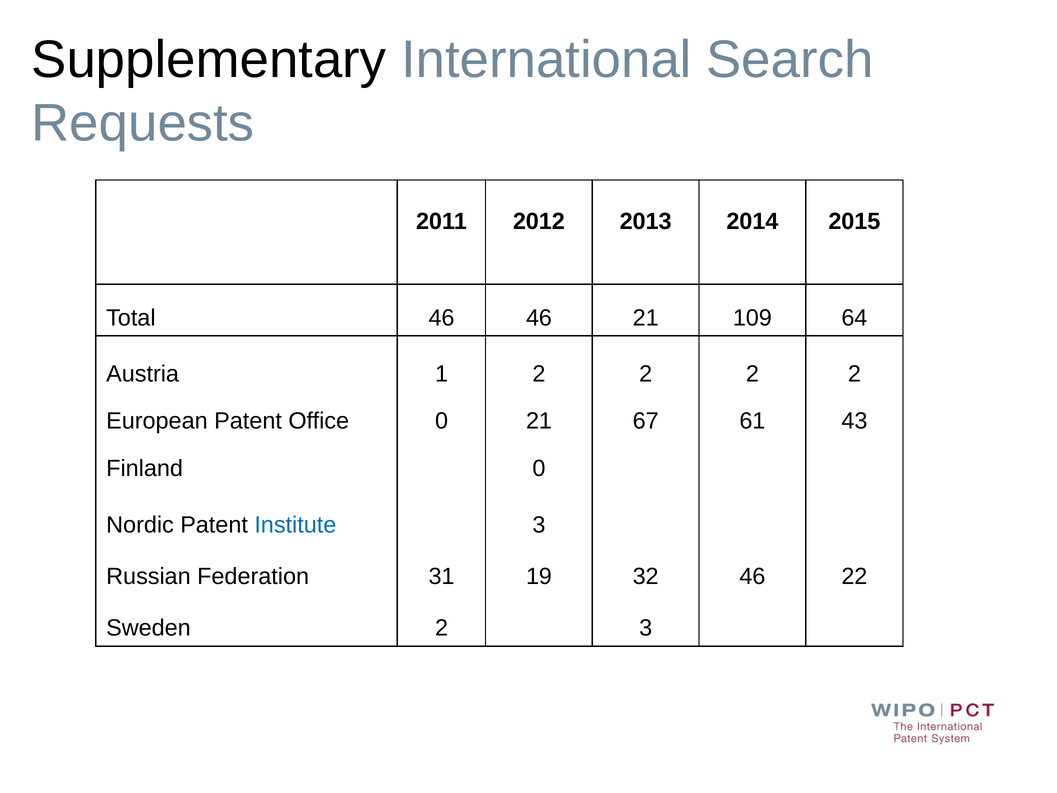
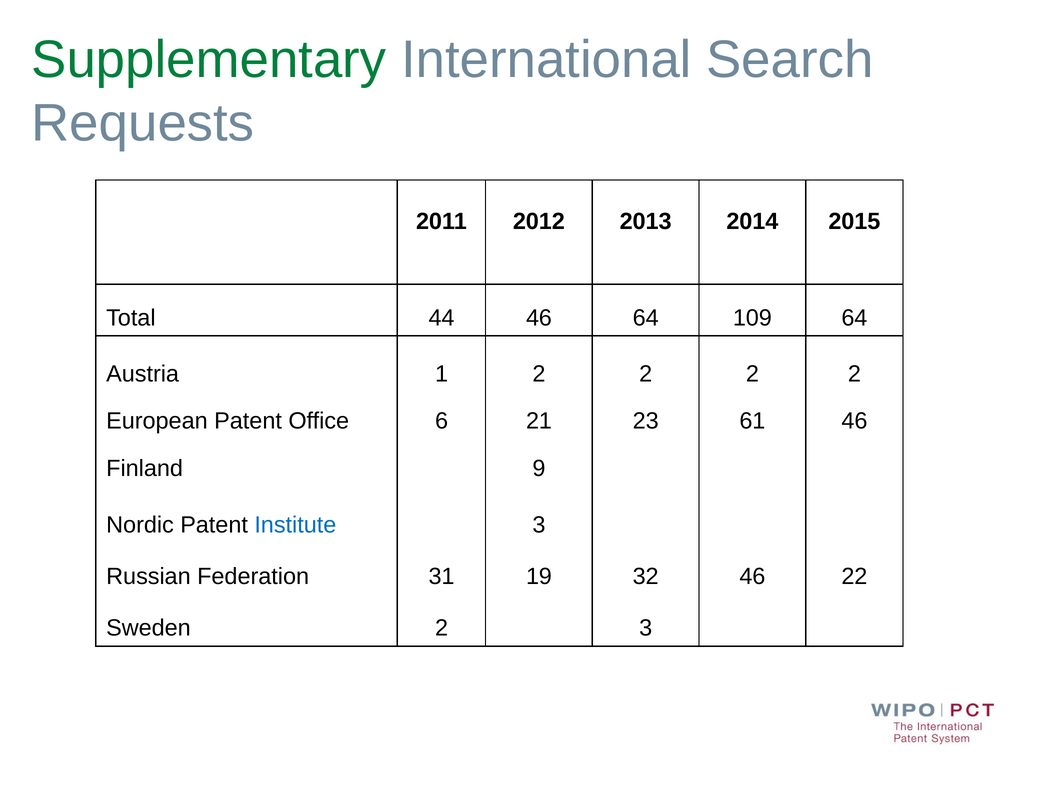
Supplementary colour: black -> green
Total 46: 46 -> 44
46 21: 21 -> 64
Office 0: 0 -> 6
67: 67 -> 23
61 43: 43 -> 46
Finland 0: 0 -> 9
